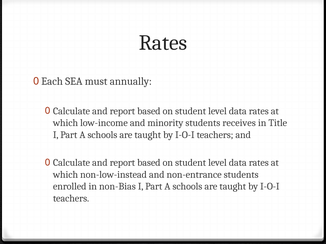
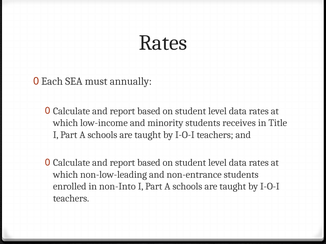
non-low-instead: non-low-instead -> non-low-leading
non-Bias: non-Bias -> non-Into
